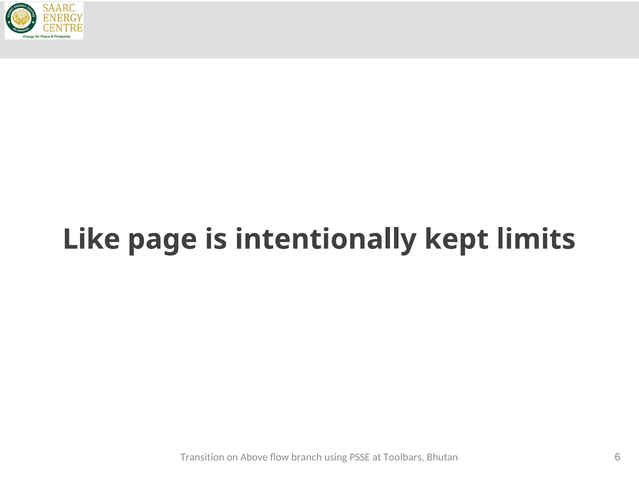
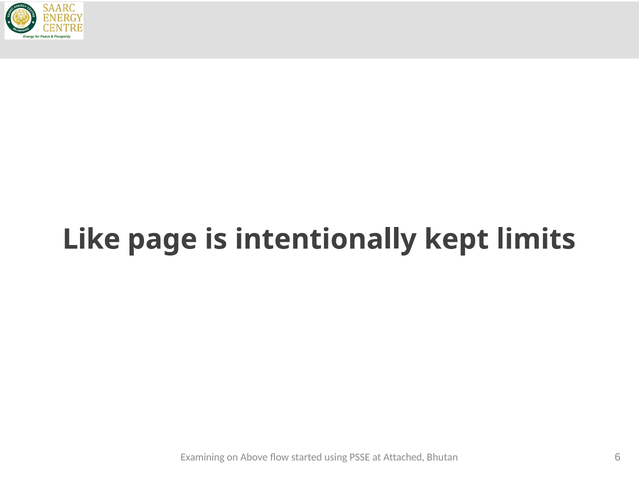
Transition: Transition -> Examining
branch: branch -> started
Toolbars: Toolbars -> Attached
